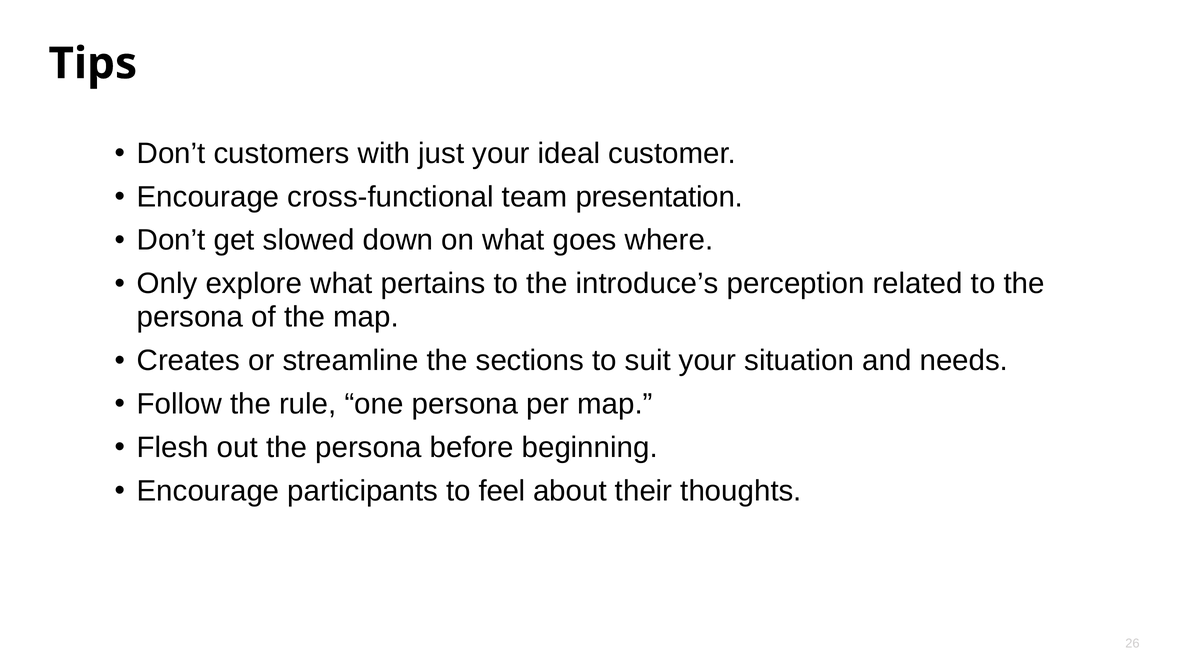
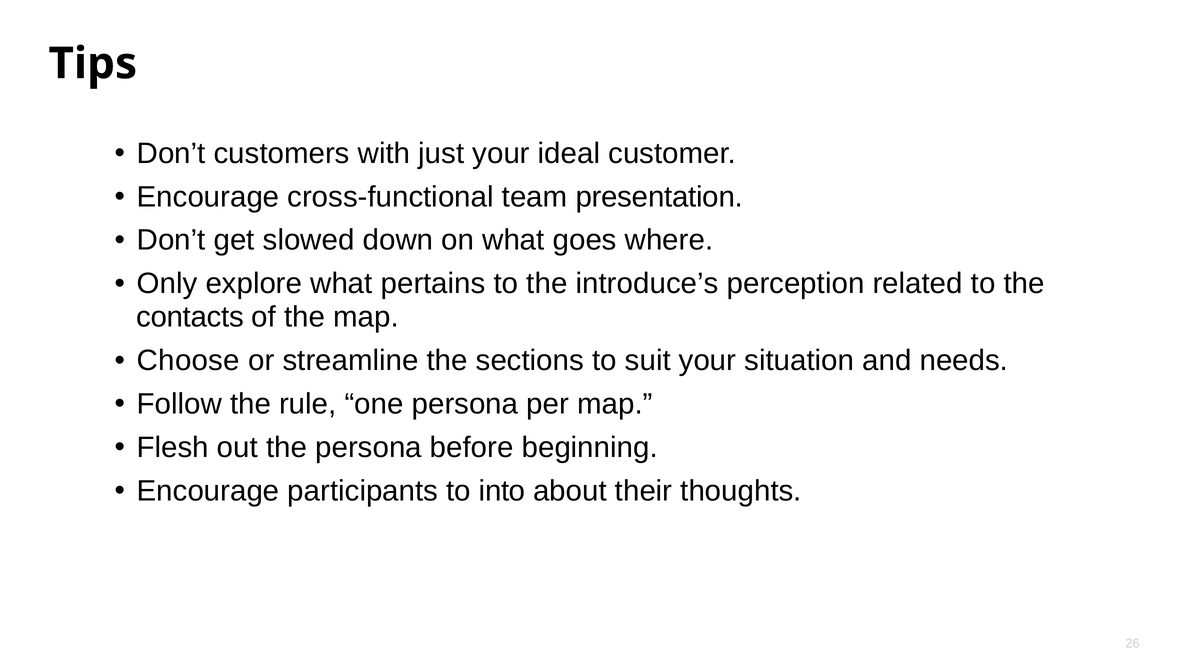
persona at (190, 317): persona -> contacts
Creates: Creates -> Choose
feel: feel -> into
